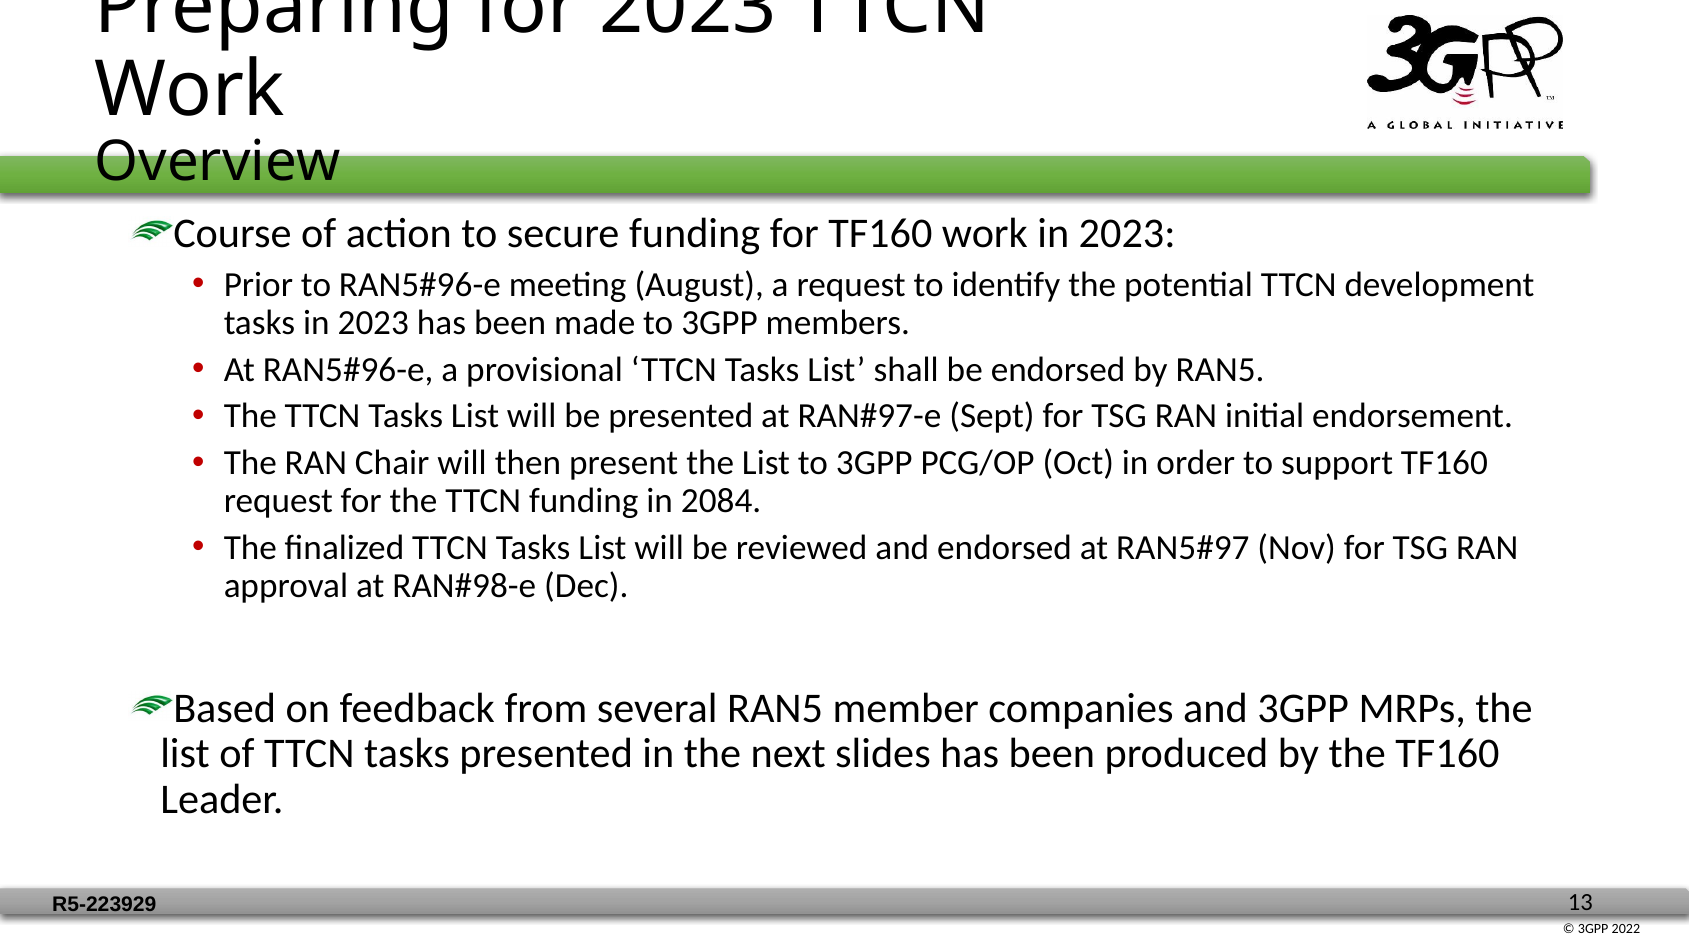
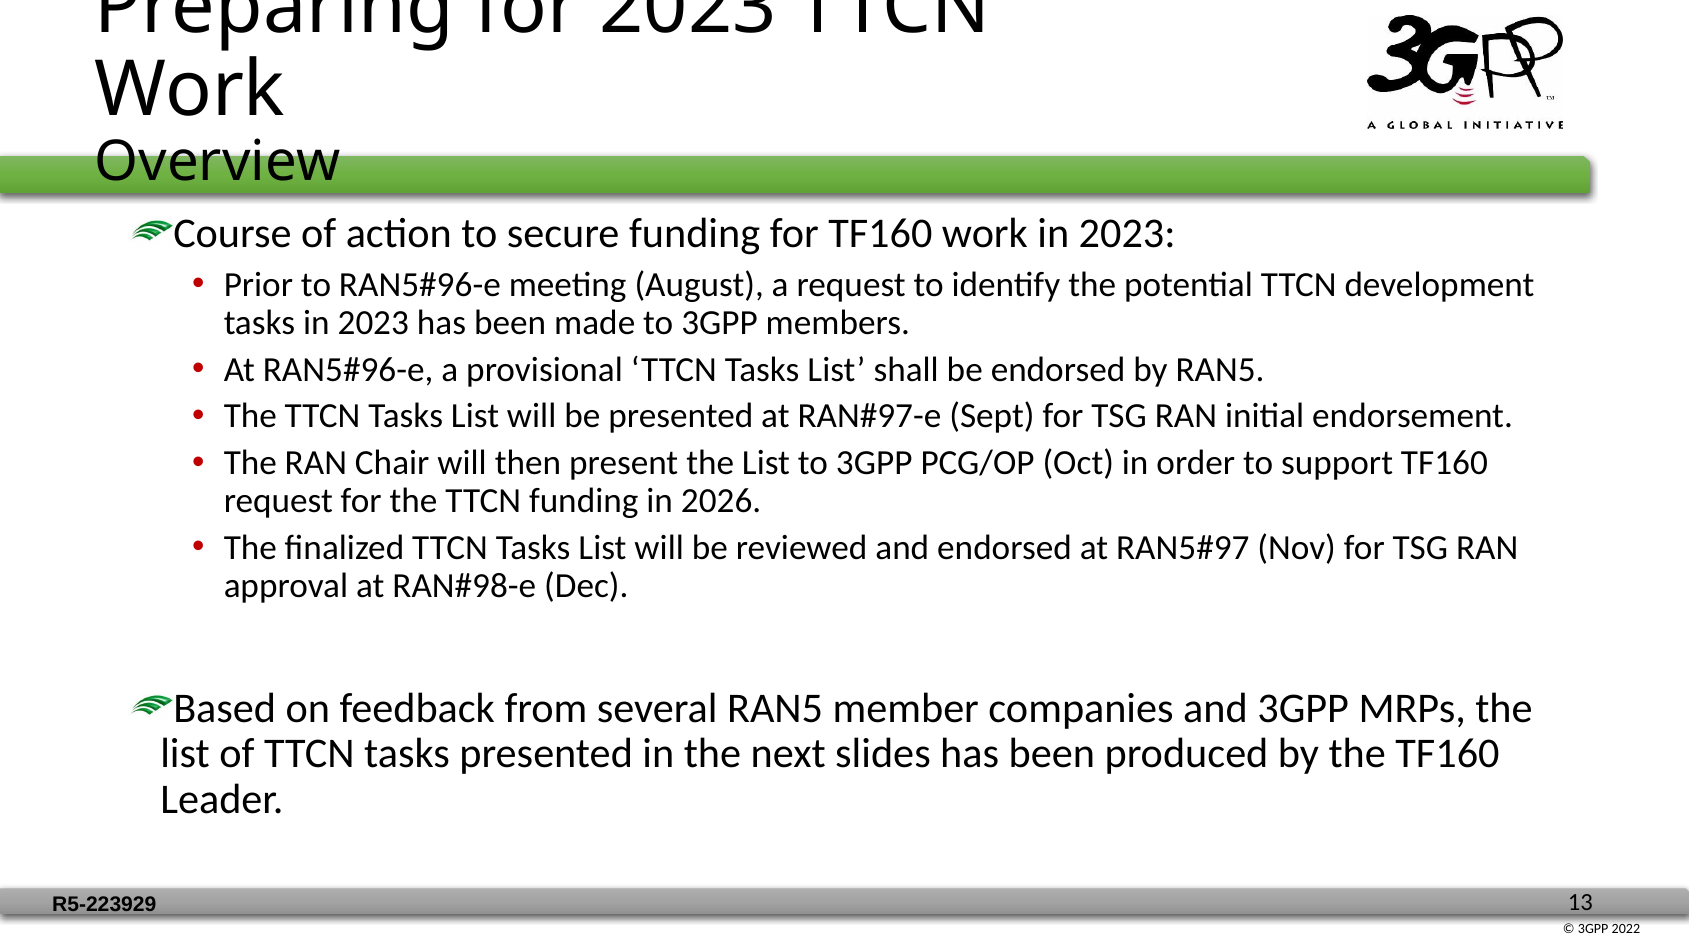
2084: 2084 -> 2026
